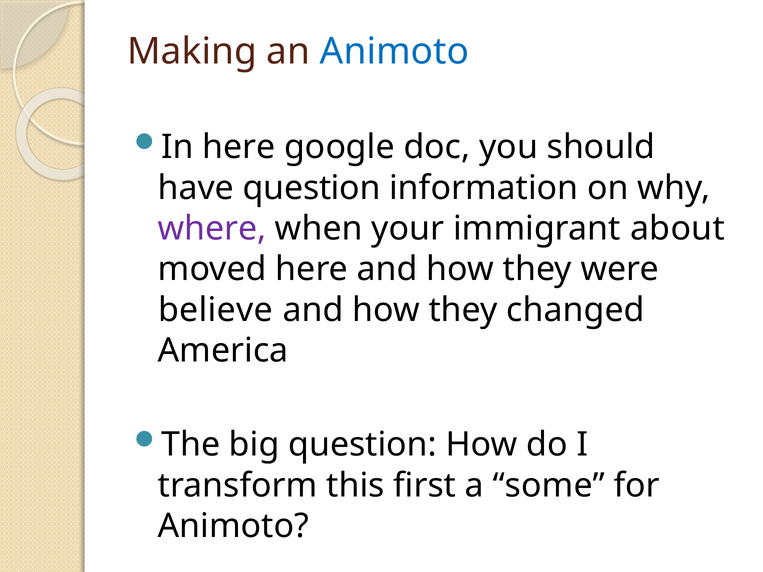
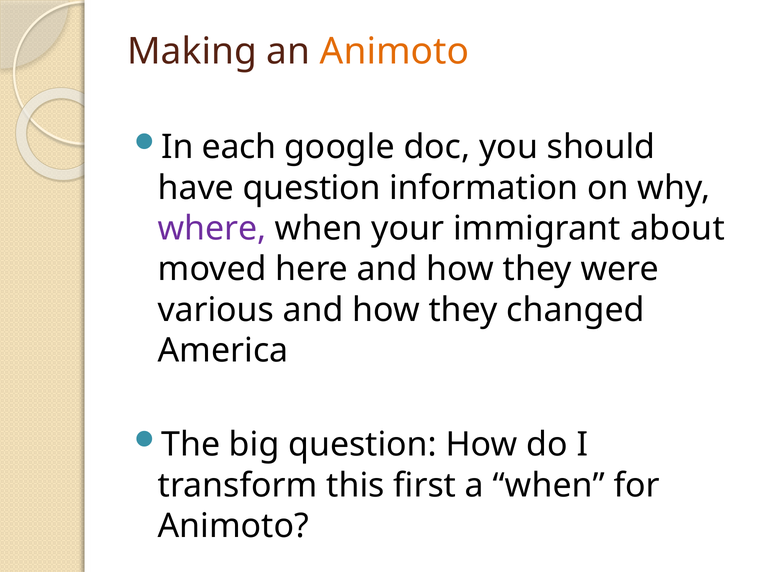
Animoto at (394, 52) colour: blue -> orange
In here: here -> each
believe: believe -> various
a some: some -> when
